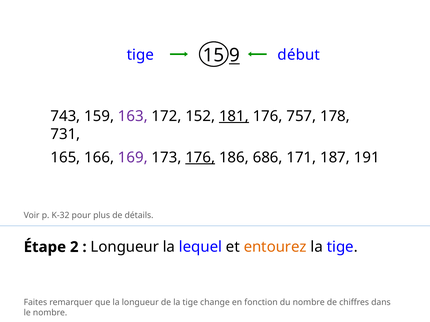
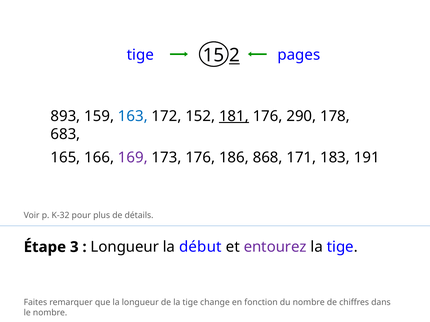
9: 9 -> 2
début: début -> pages
743: 743 -> 893
163 colour: purple -> blue
757: 757 -> 290
731: 731 -> 683
176 at (200, 158) underline: present -> none
686: 686 -> 868
187: 187 -> 183
2: 2 -> 3
lequel: lequel -> début
entourez colour: orange -> purple
